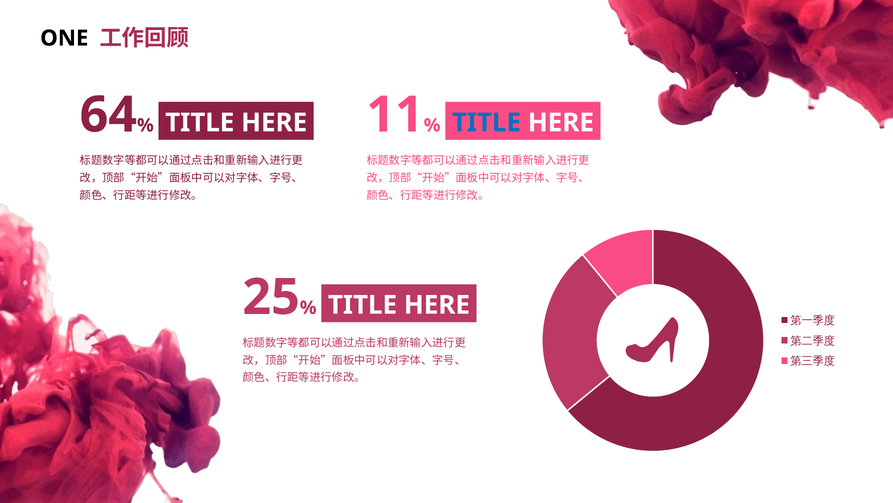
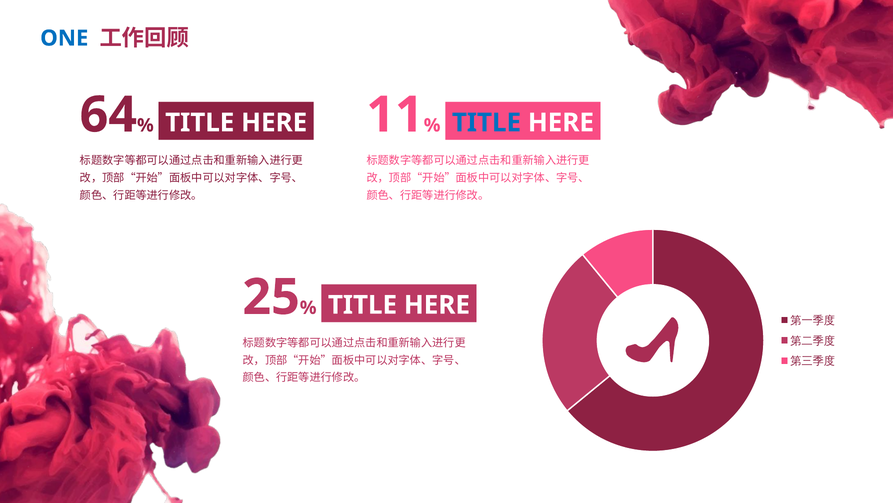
ONE colour: black -> blue
